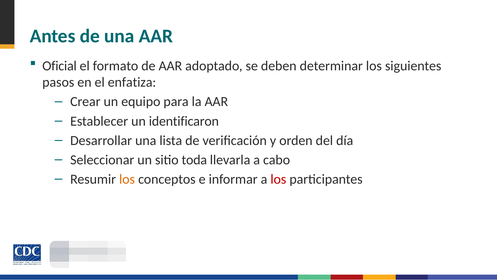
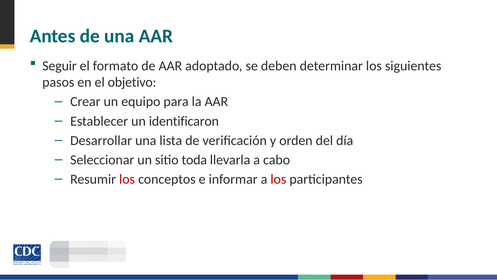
Oficial: Oficial -> Seguir
enfatiza: enfatiza -> objetivo
los at (127, 179) colour: orange -> red
